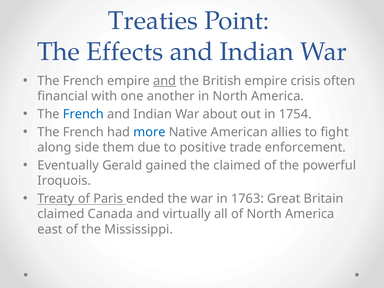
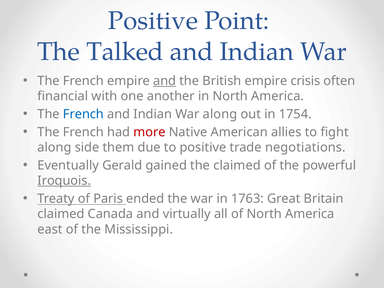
Treaties at (153, 21): Treaties -> Positive
Effects: Effects -> Talked
War about: about -> along
more colour: blue -> red
enforcement: enforcement -> negotiations
Iroquois underline: none -> present
